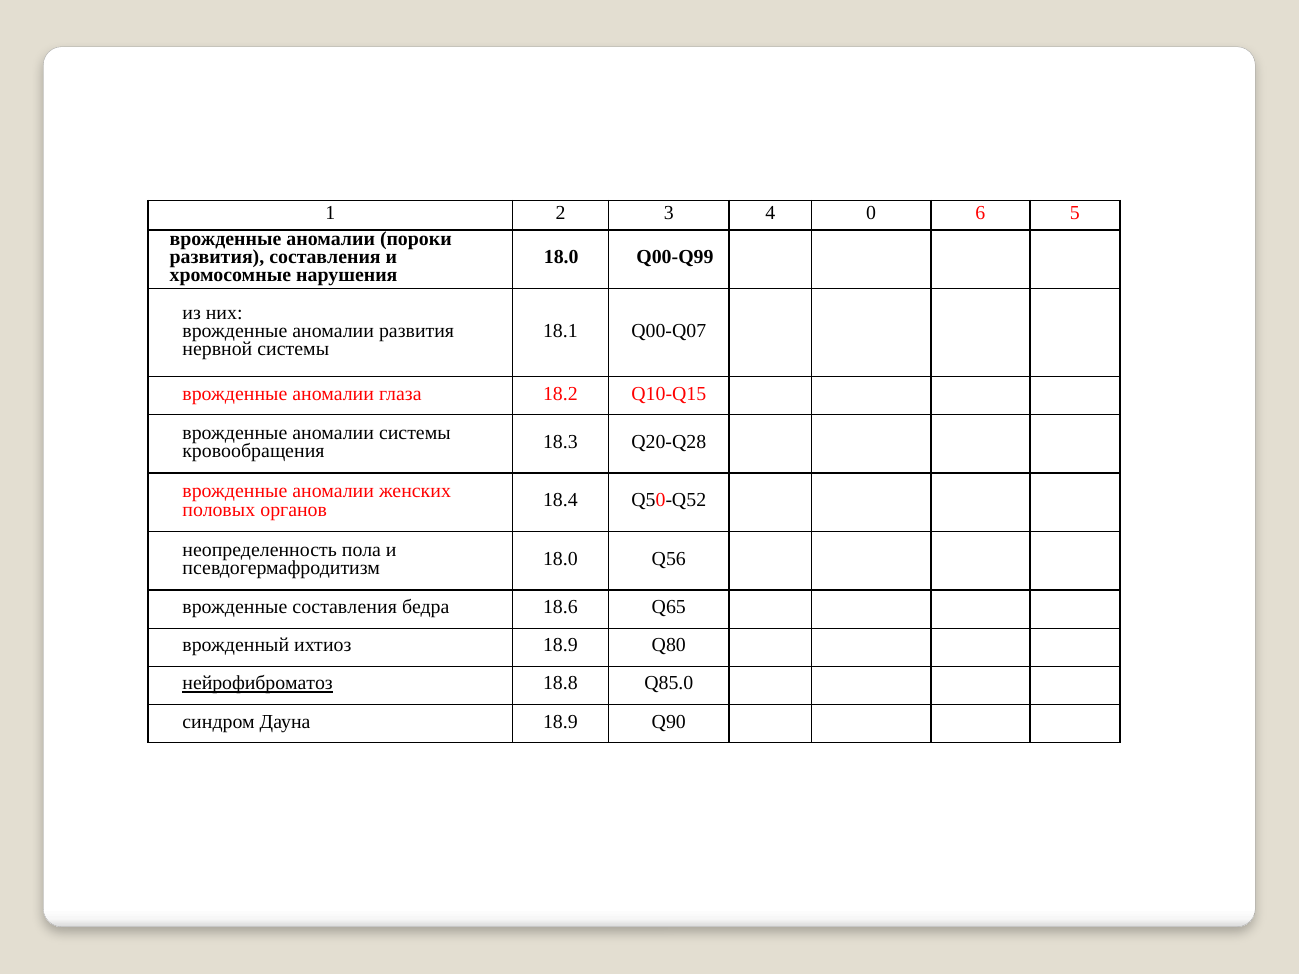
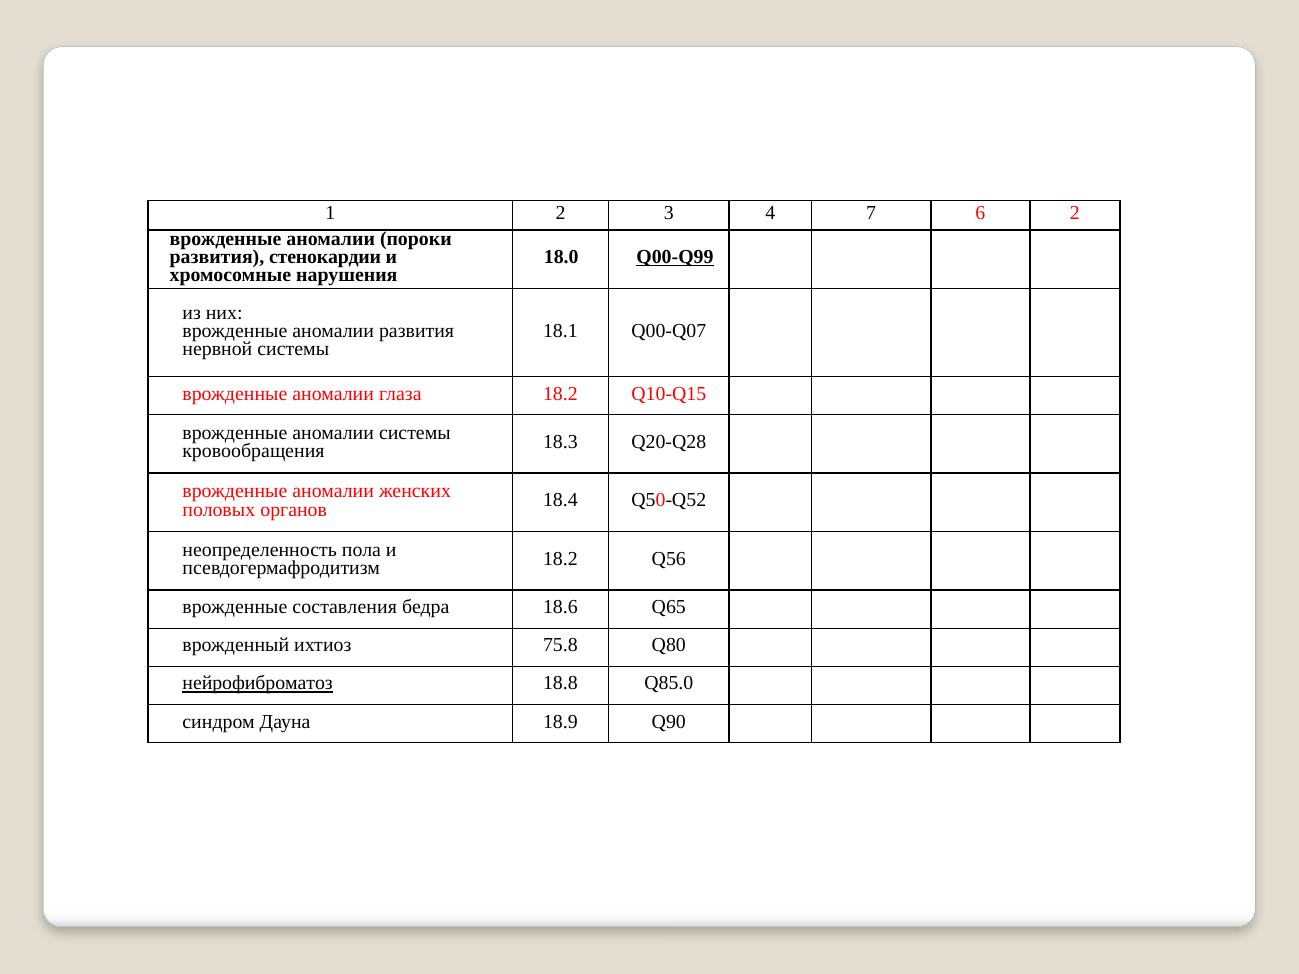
0: 0 -> 7
6 5: 5 -> 2
развития составления: составления -> стенокардии
Q00-Q99 underline: none -> present
псевдогермафродитизм 18.0: 18.0 -> 18.2
ихтиоз 18.9: 18.9 -> 75.8
